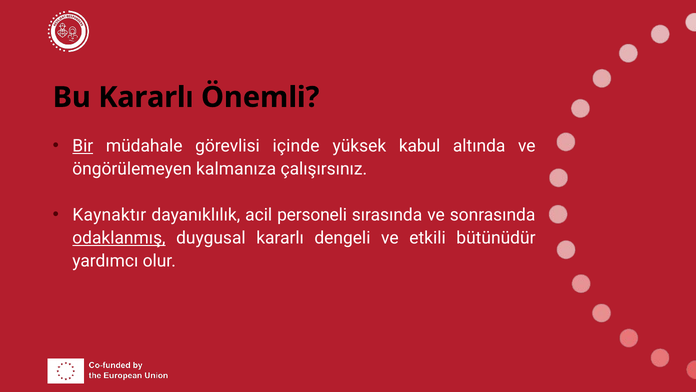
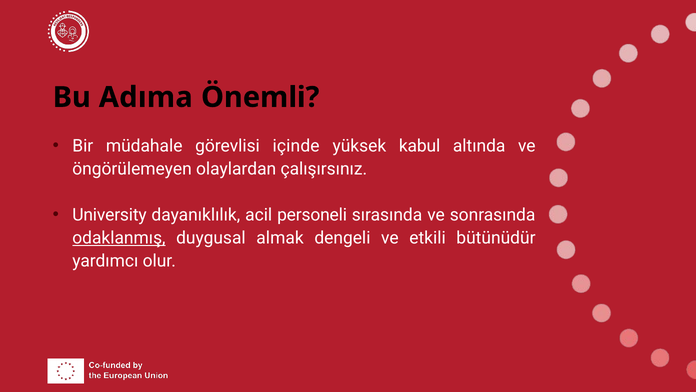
Bu Kararlı: Kararlı -> Adıma
Bir underline: present -> none
kalmanıza: kalmanıza -> olaylardan
Kaynaktır: Kaynaktır -> University
duygusal kararlı: kararlı -> almak
